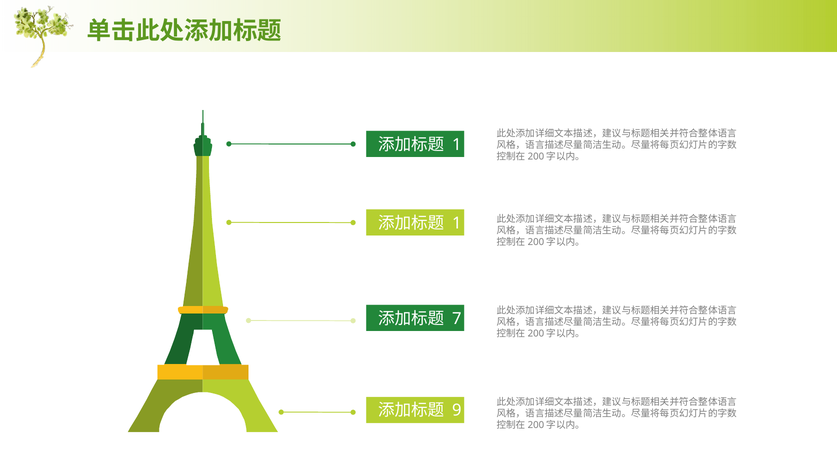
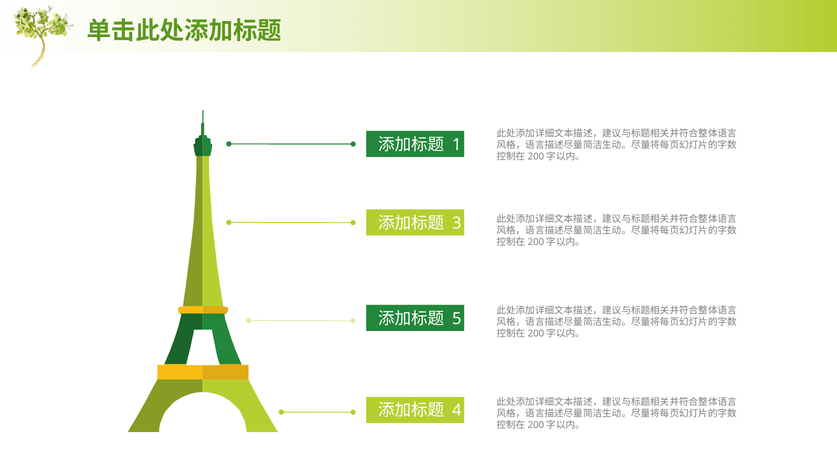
1 at (457, 223): 1 -> 3
7: 7 -> 5
9: 9 -> 4
